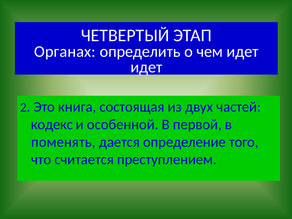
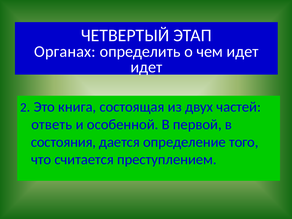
кодекс: кодекс -> ответь
поменять: поменять -> состояния
